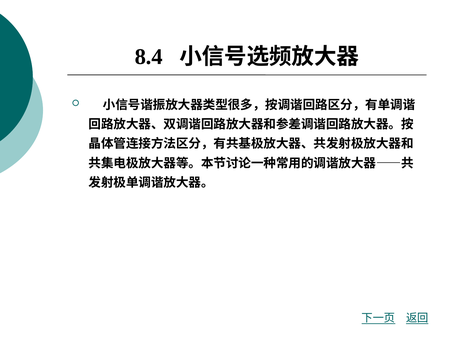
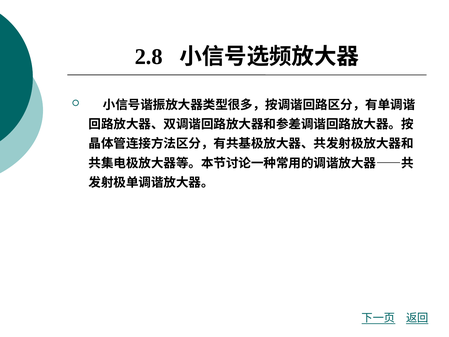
8.4: 8.4 -> 2.8
